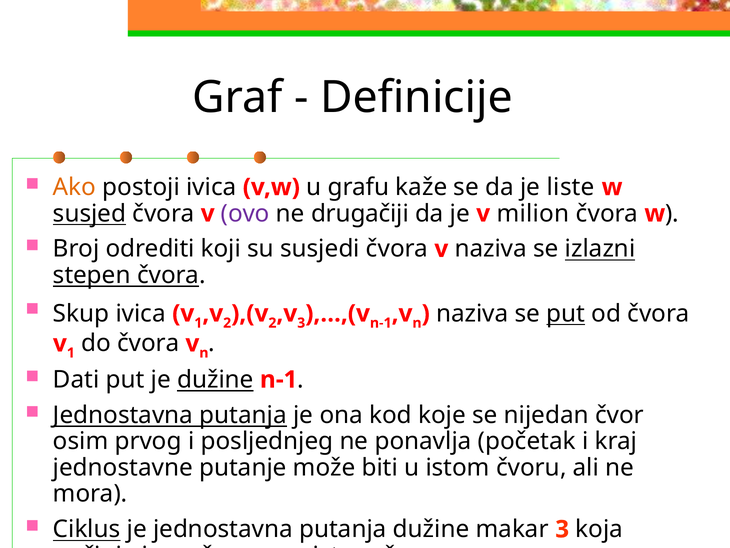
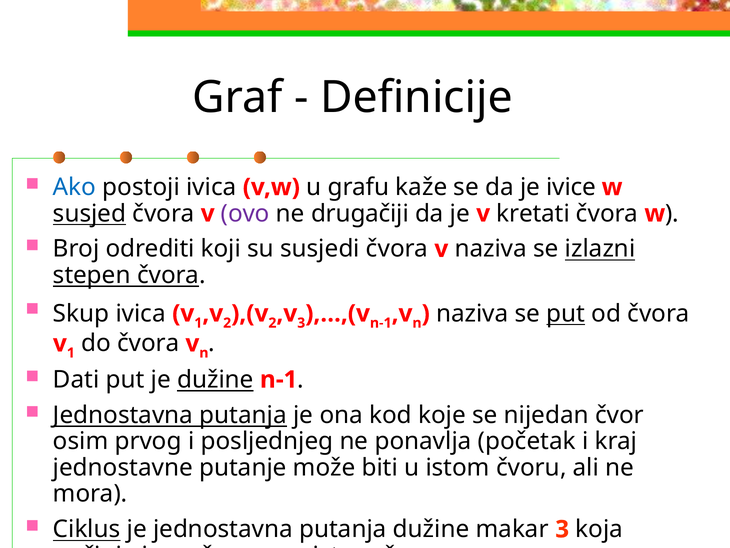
Ako colour: orange -> blue
liste: liste -> ivice
milion: milion -> kretati
